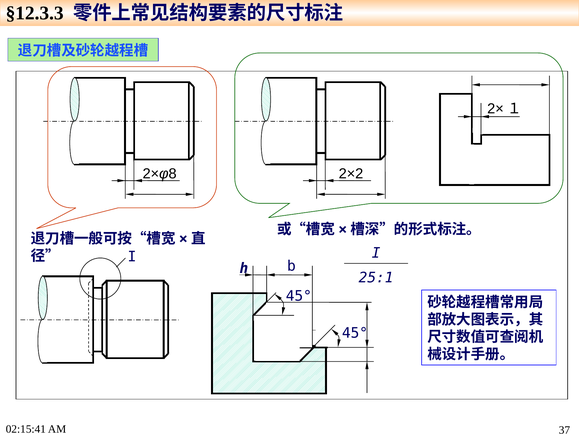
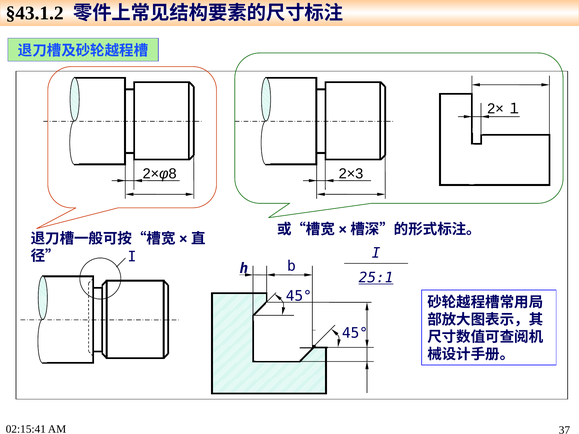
§12.3.3: §12.3.3 -> §43.1.2
2×2: 2×2 -> 2×3
25:1 underline: none -> present
